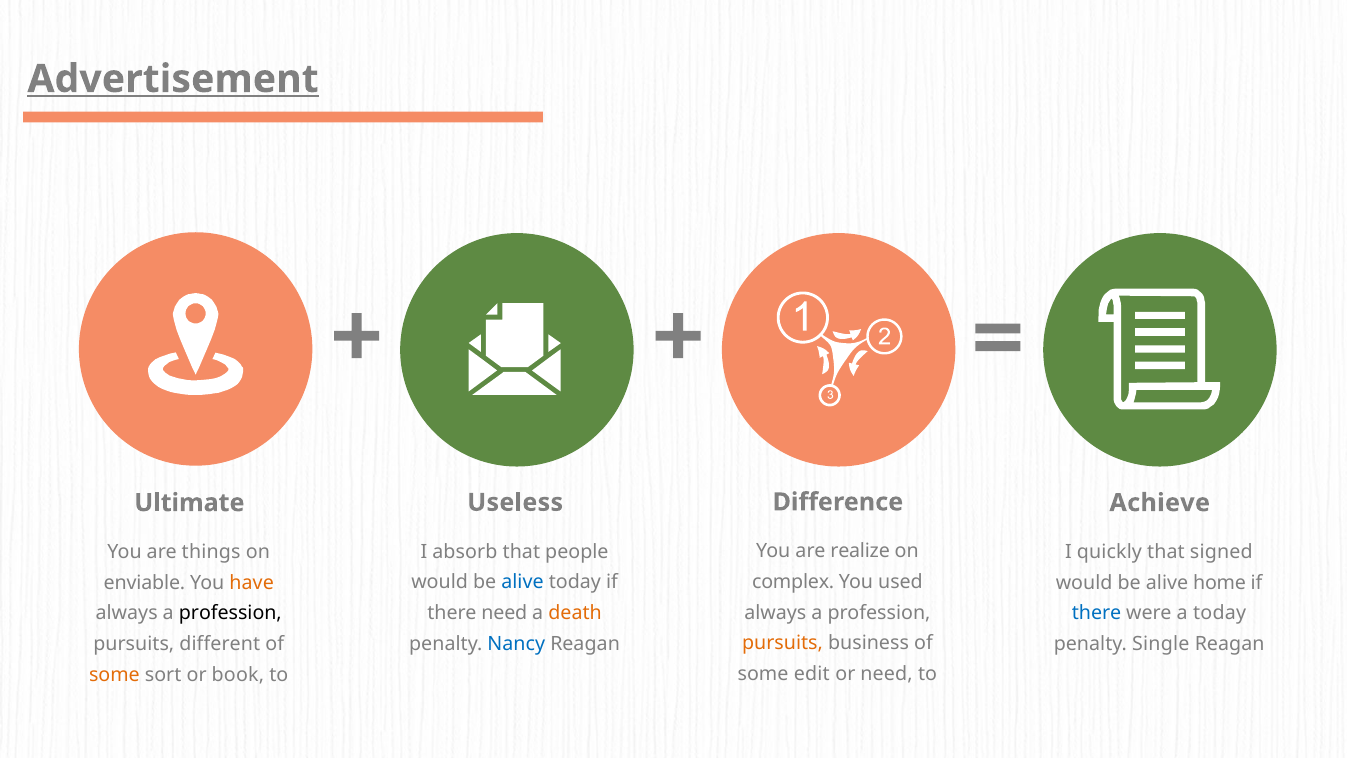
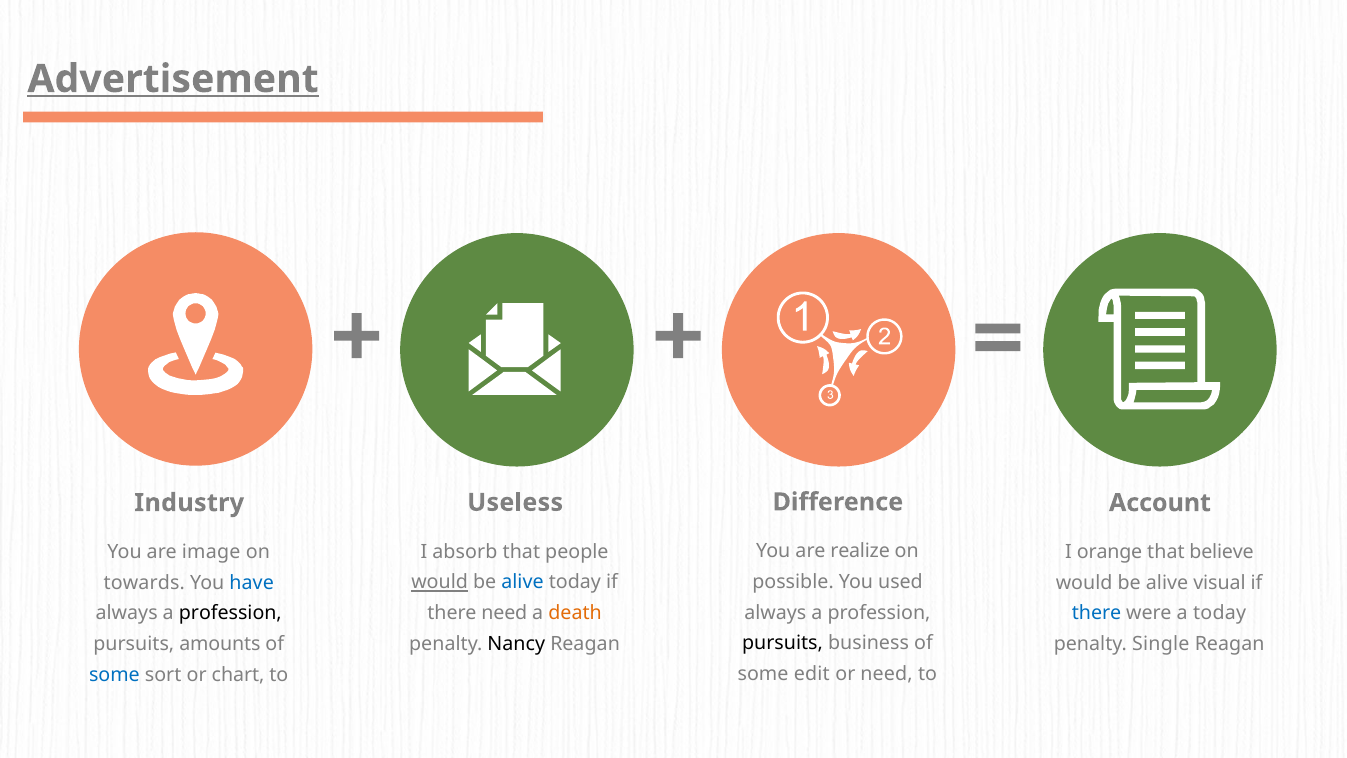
Ultimate: Ultimate -> Industry
Achieve: Achieve -> Account
things: things -> image
quickly: quickly -> orange
signed: signed -> believe
complex: complex -> possible
would at (440, 582) underline: none -> present
enviable: enviable -> towards
have colour: orange -> blue
home: home -> visual
pursuits at (783, 643) colour: orange -> black
Nancy colour: blue -> black
different: different -> amounts
some at (114, 675) colour: orange -> blue
book: book -> chart
